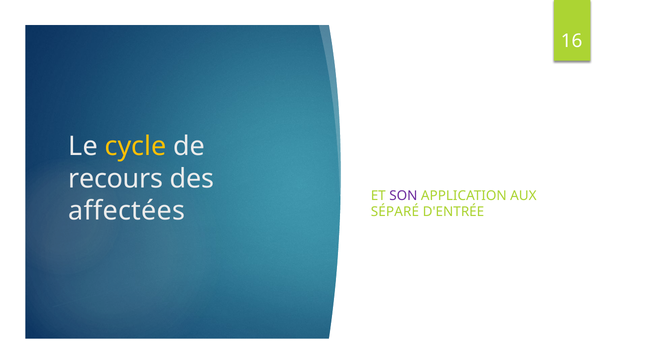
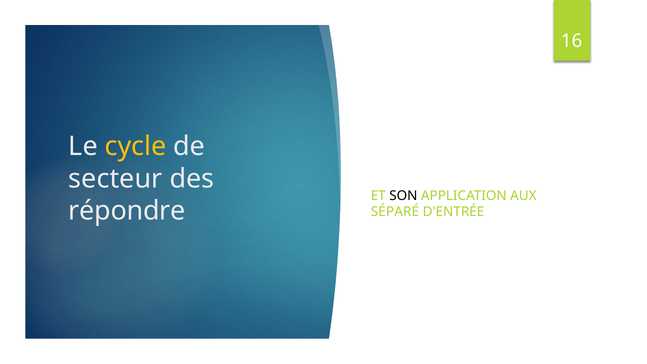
recours: recours -> secteur
SON colour: purple -> black
affectées: affectées -> répondre
